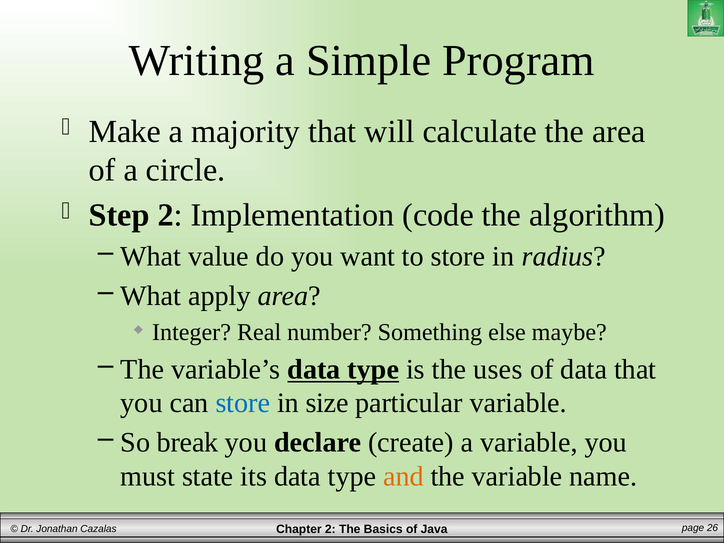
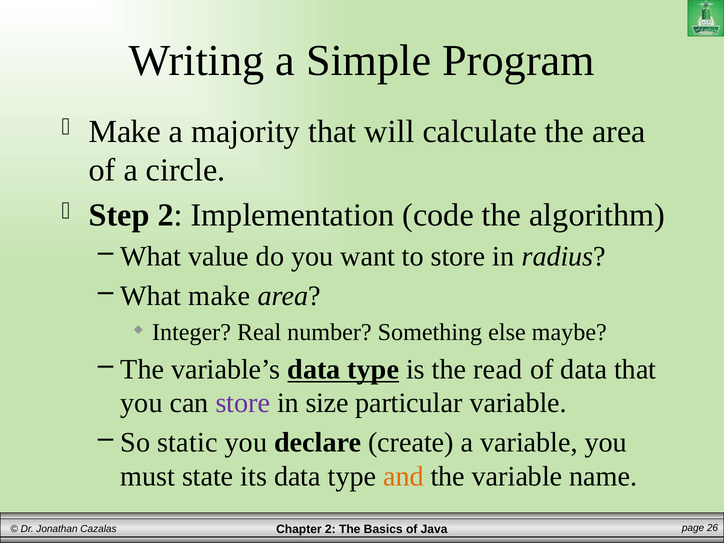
What apply: apply -> make
uses: uses -> read
store at (243, 403) colour: blue -> purple
break: break -> static
